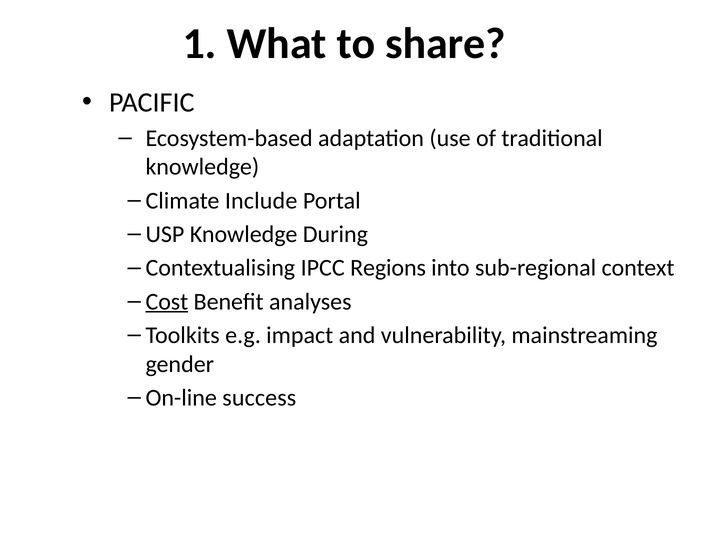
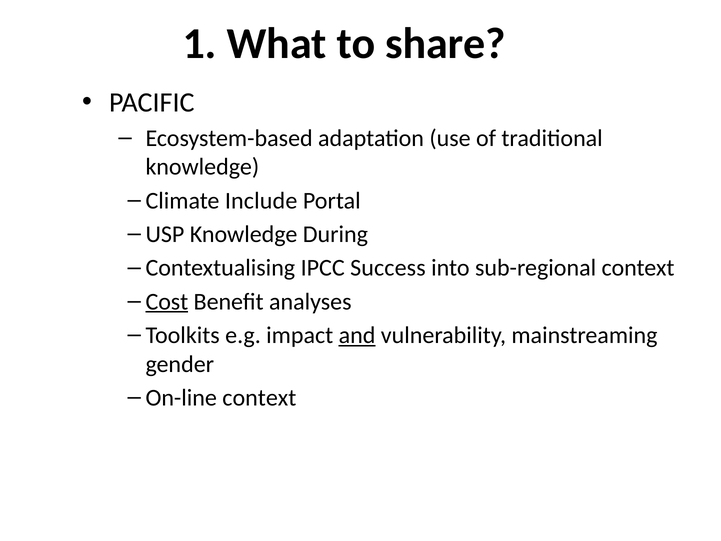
Regions: Regions -> Success
and underline: none -> present
On-line success: success -> context
